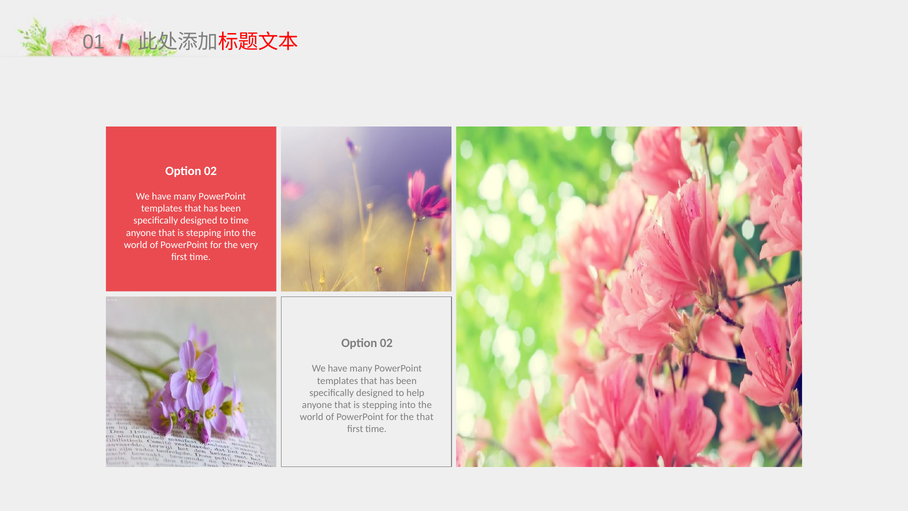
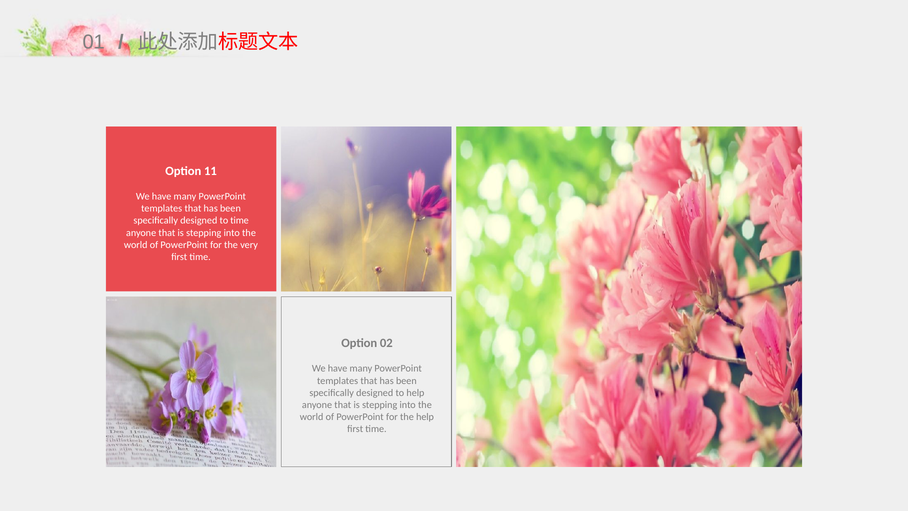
02 at (210, 171): 02 -> 11
the that: that -> help
